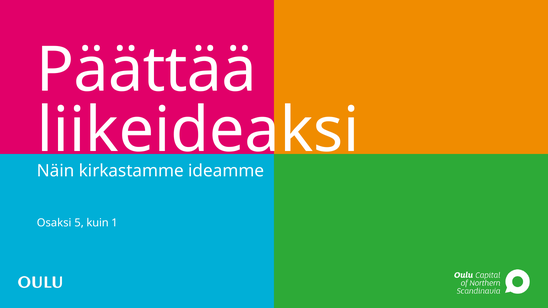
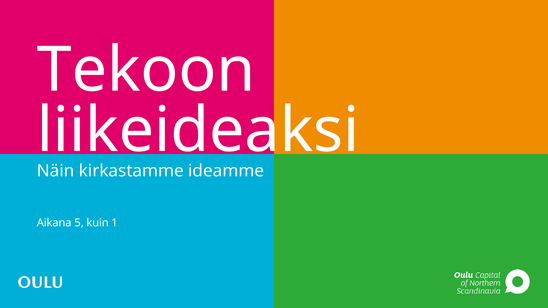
Päättää: Päättää -> Tekoon
Osaksi: Osaksi -> Aikana
